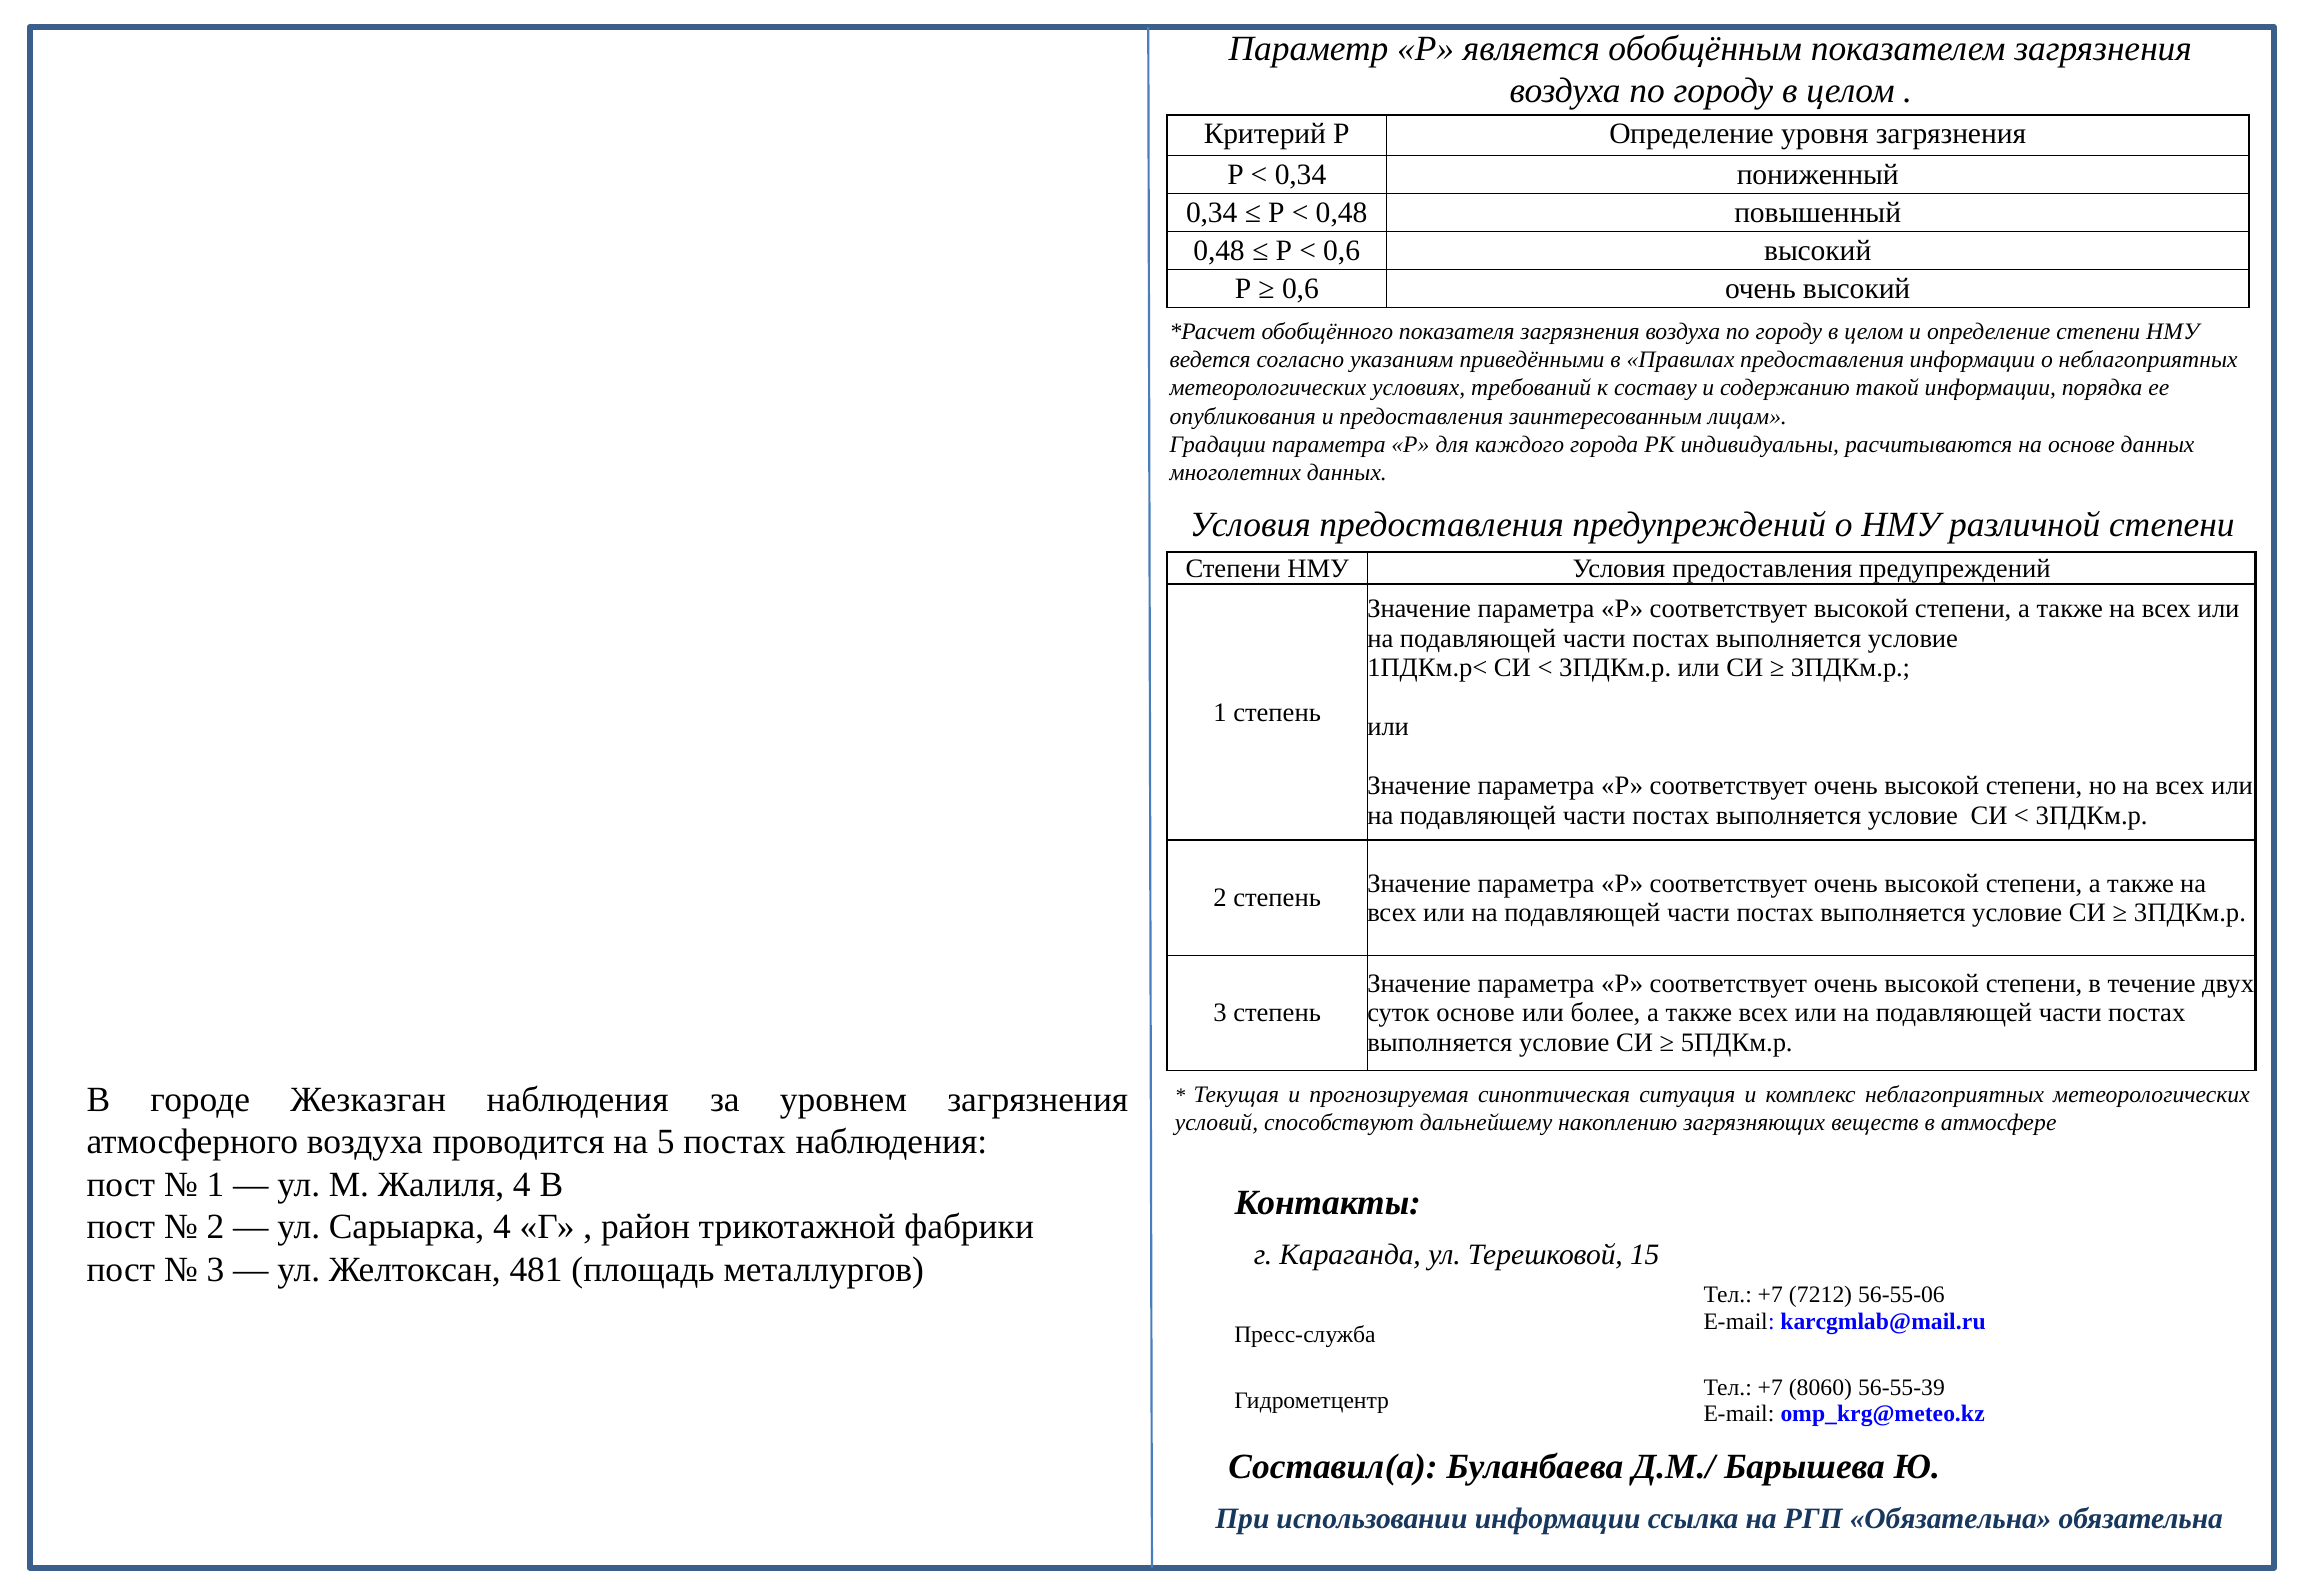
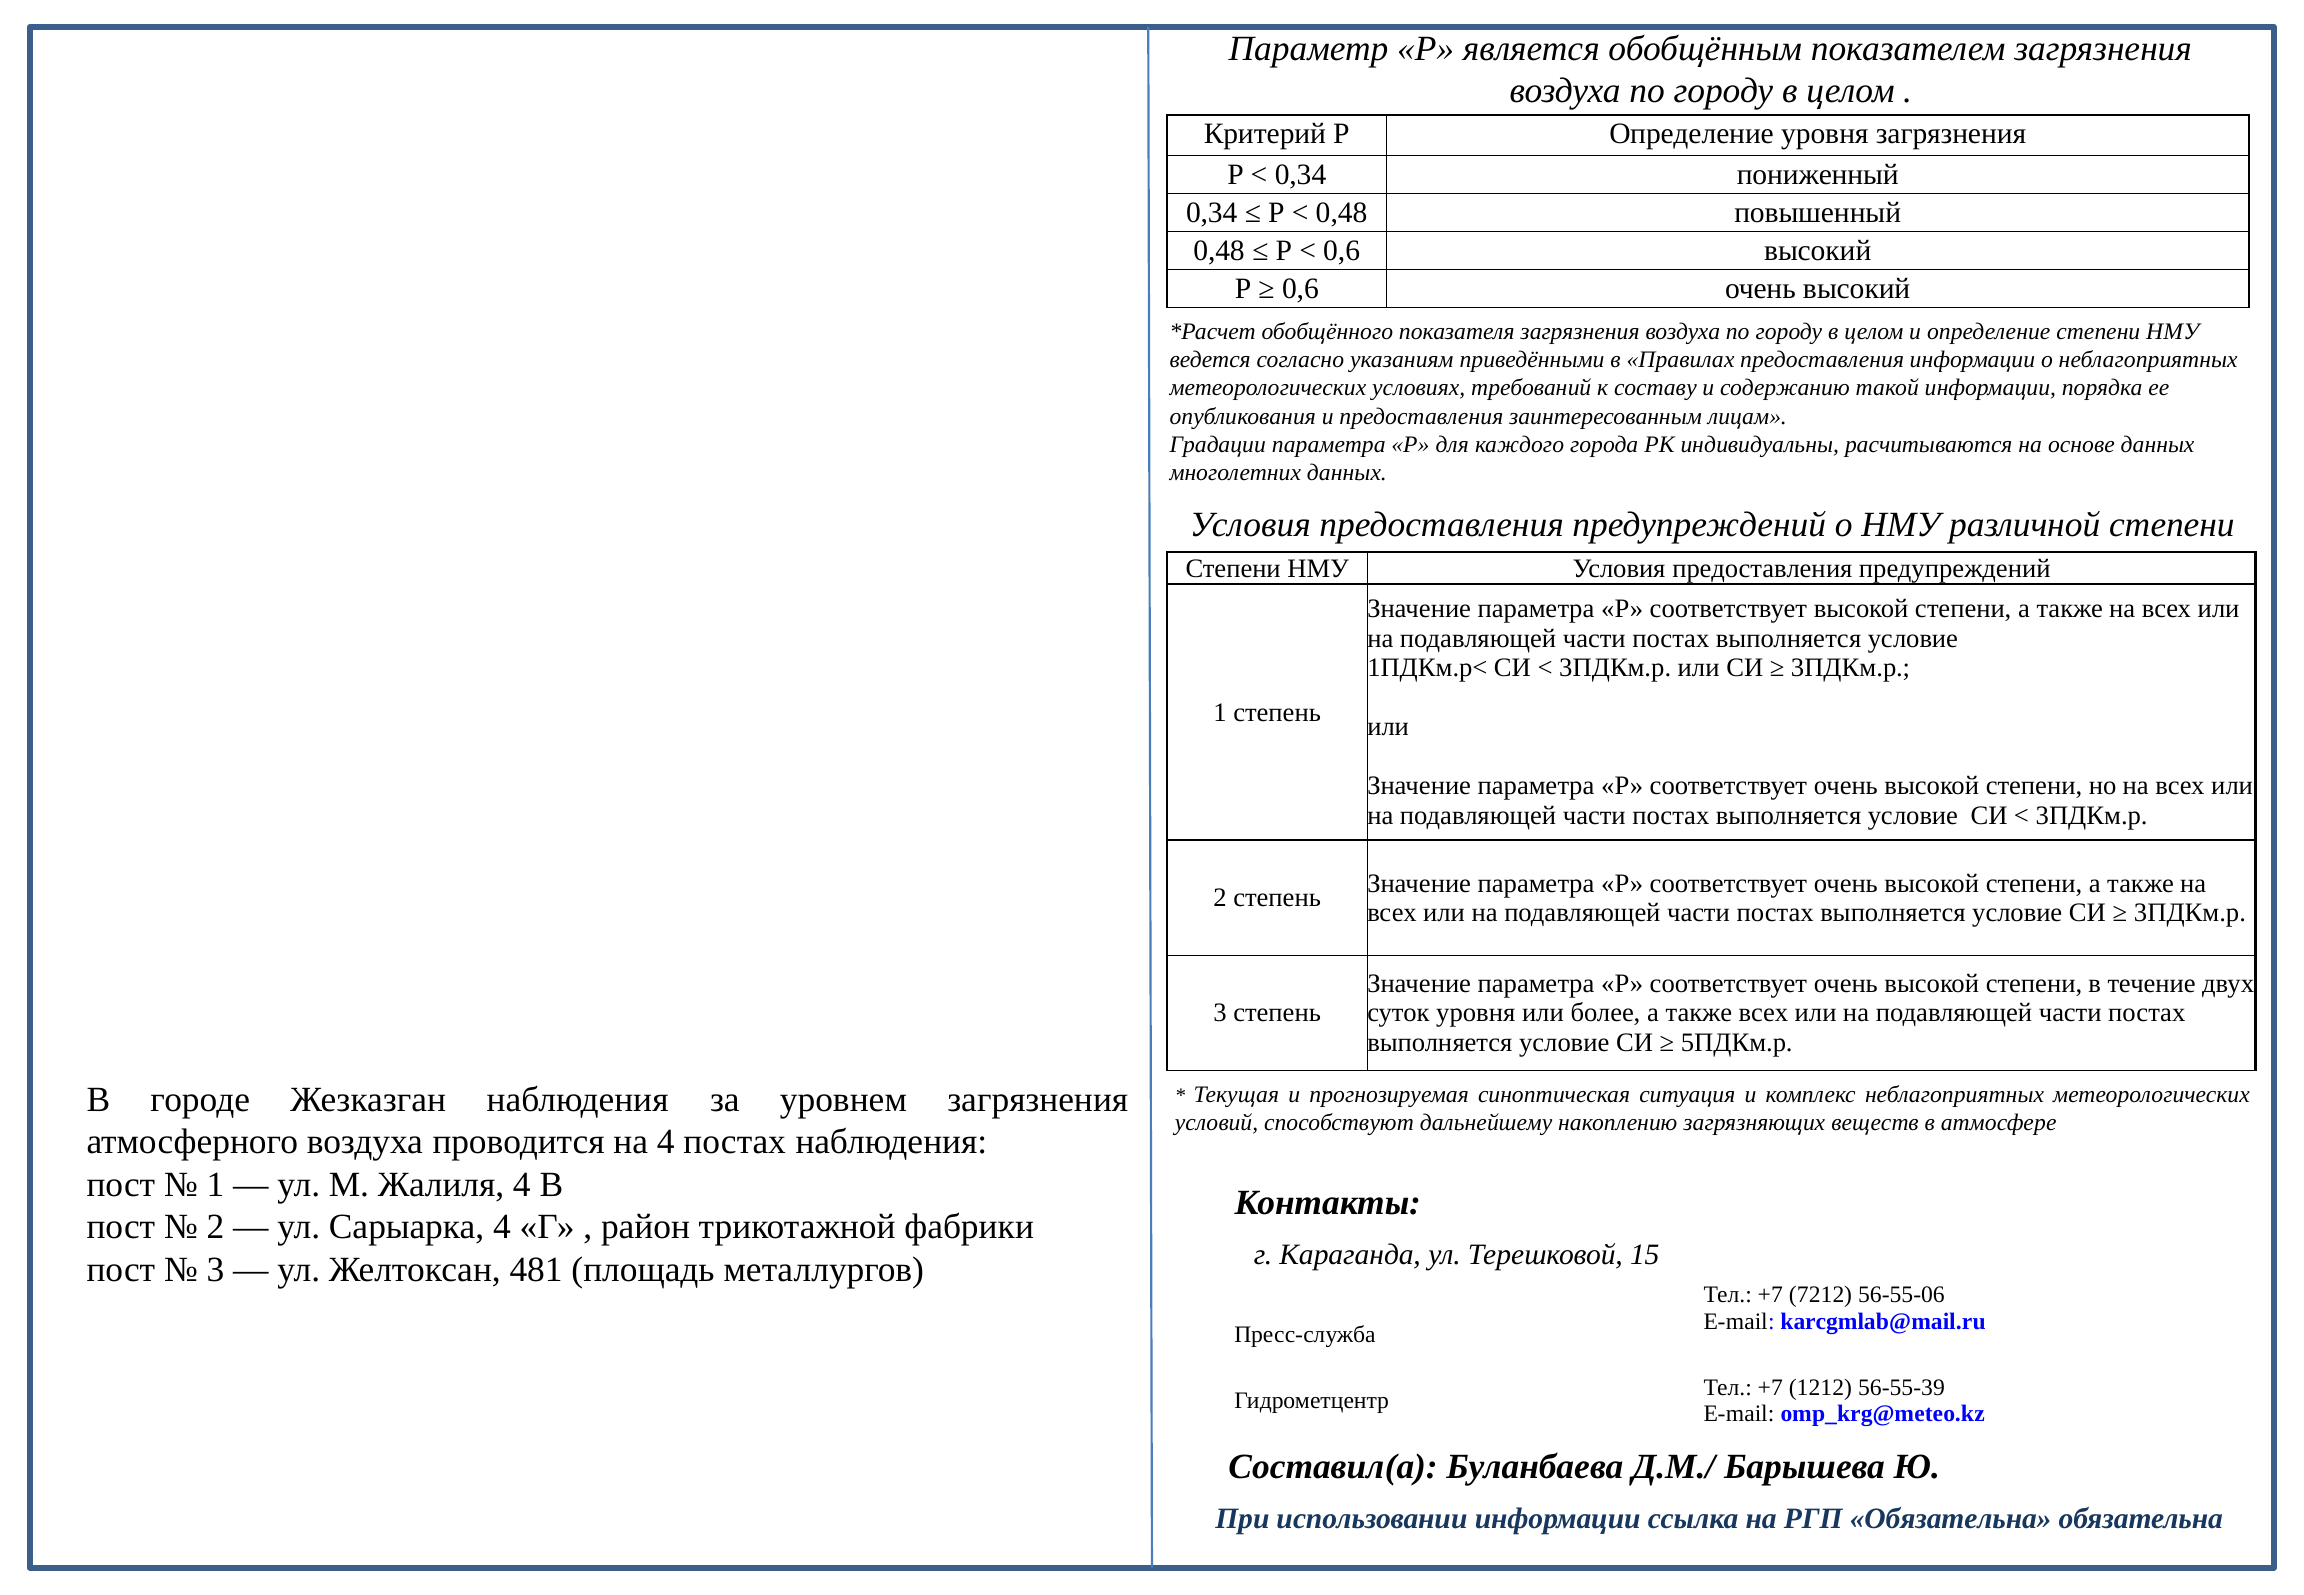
суток основе: основе -> уровня
на 5: 5 -> 4
8060: 8060 -> 1212
